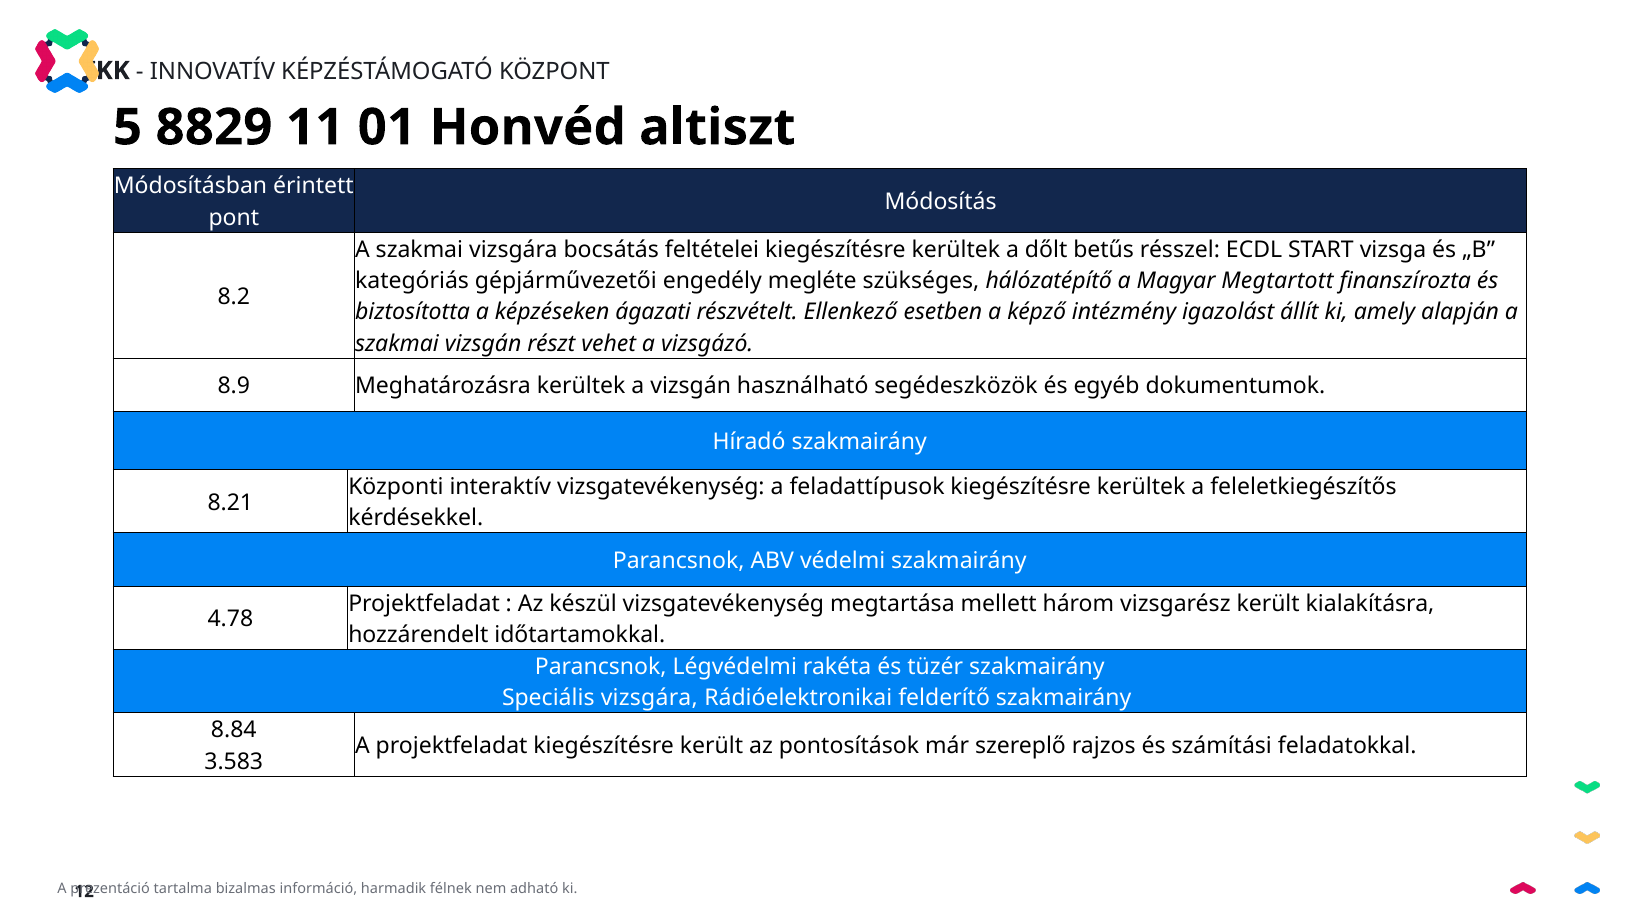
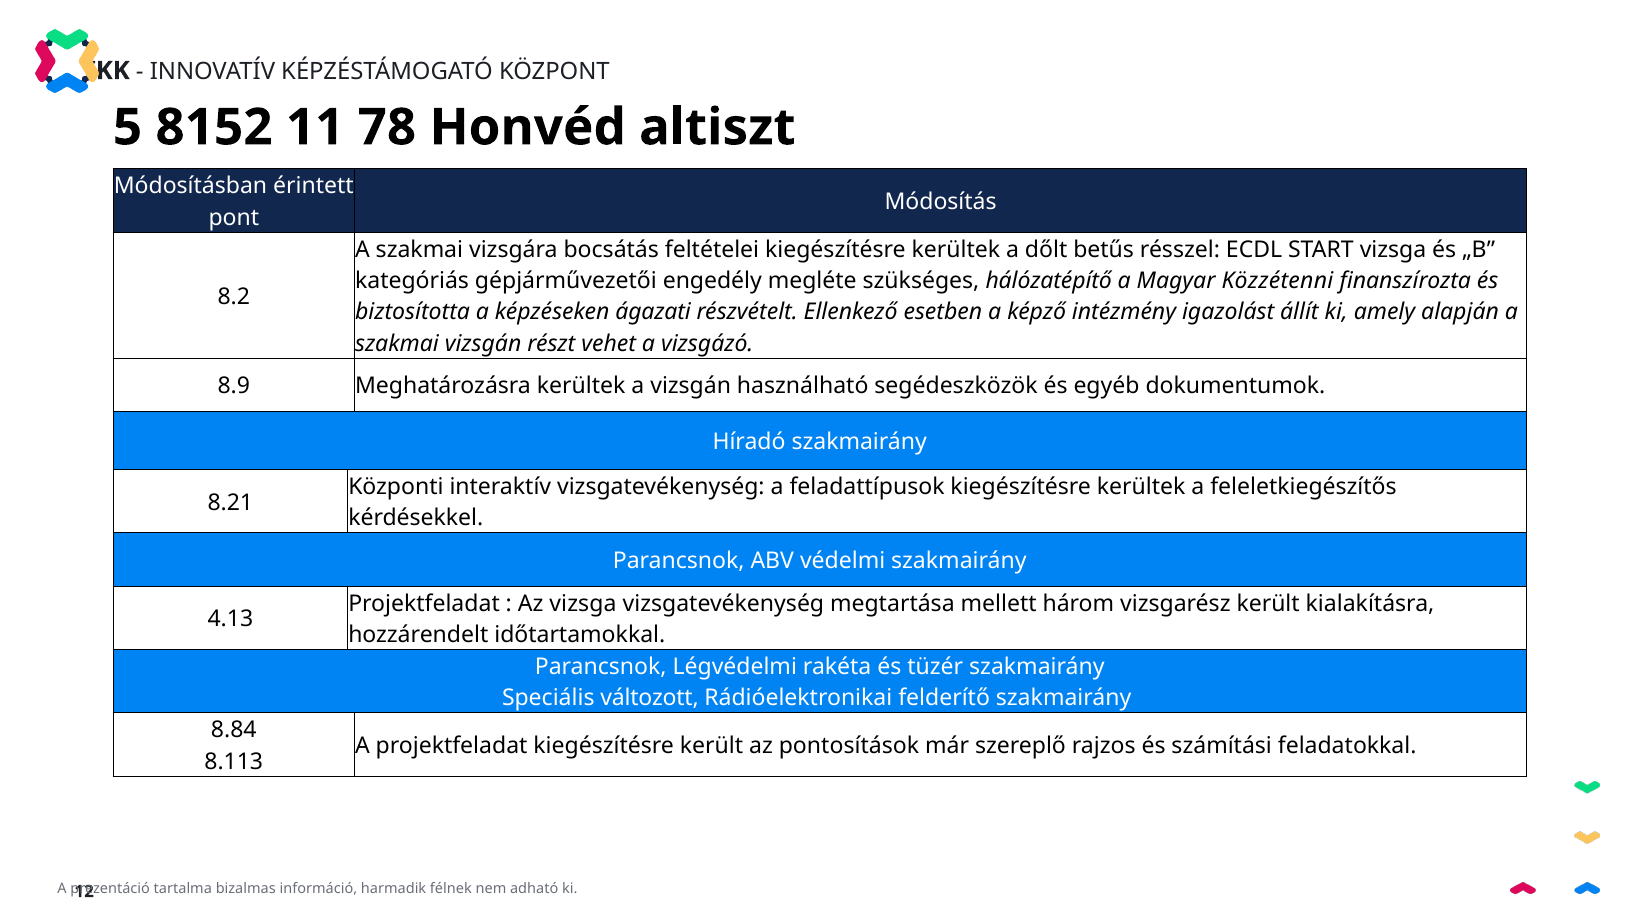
8829: 8829 -> 8152
01: 01 -> 78
Megtartott: Megtartott -> Közzétenni
Az készül: készül -> vizsga
4.78: 4.78 -> 4.13
Speciális vizsgára: vizsgára -> változott
3.583: 3.583 -> 8.113
